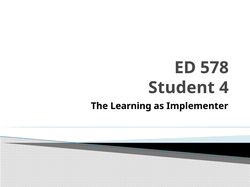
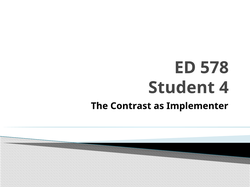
Learning: Learning -> Contrast
